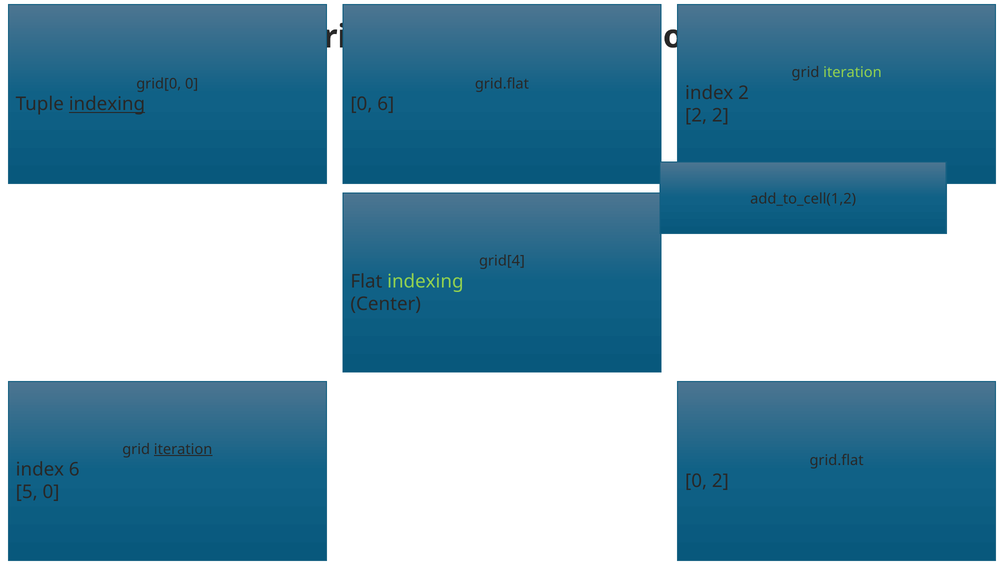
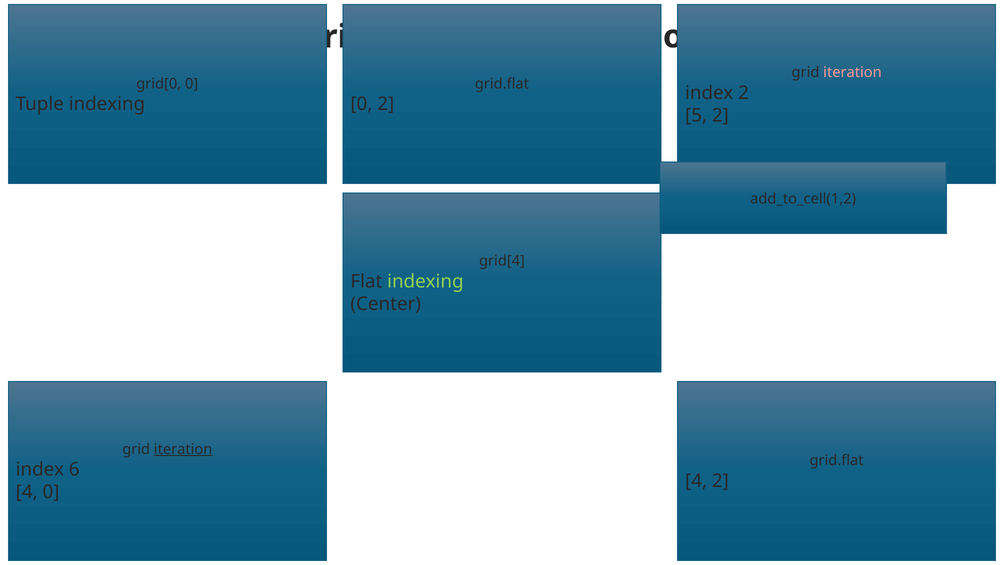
iteration at (852, 73) colour: light green -> pink
indexing at (107, 104) underline: present -> none
0 6: 6 -> 2
2 at (696, 116): 2 -> 5
0 at (696, 481): 0 -> 4
5 at (27, 492): 5 -> 4
